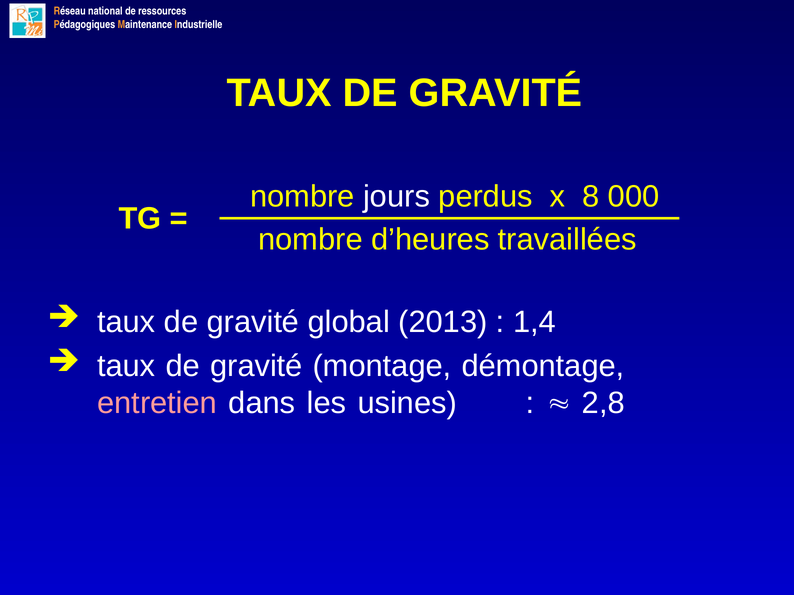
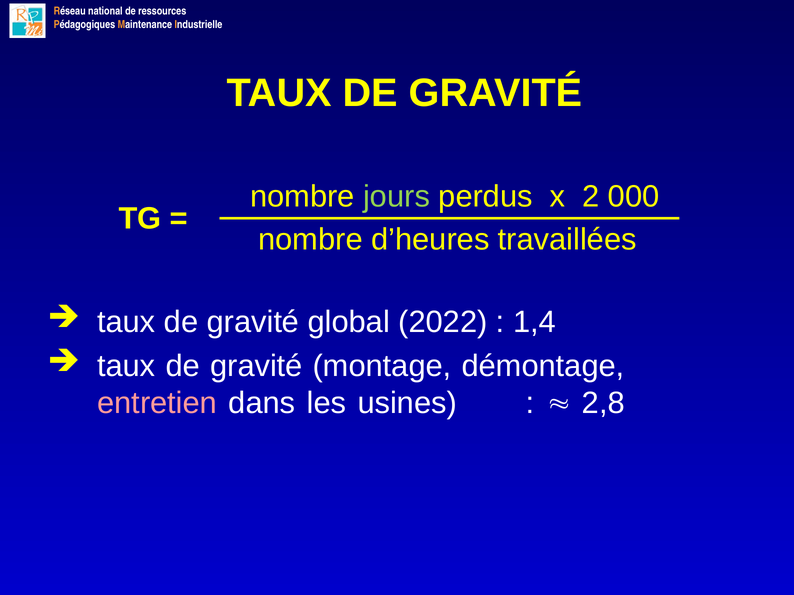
jours colour: white -> light green
8: 8 -> 2
2013: 2013 -> 2022
